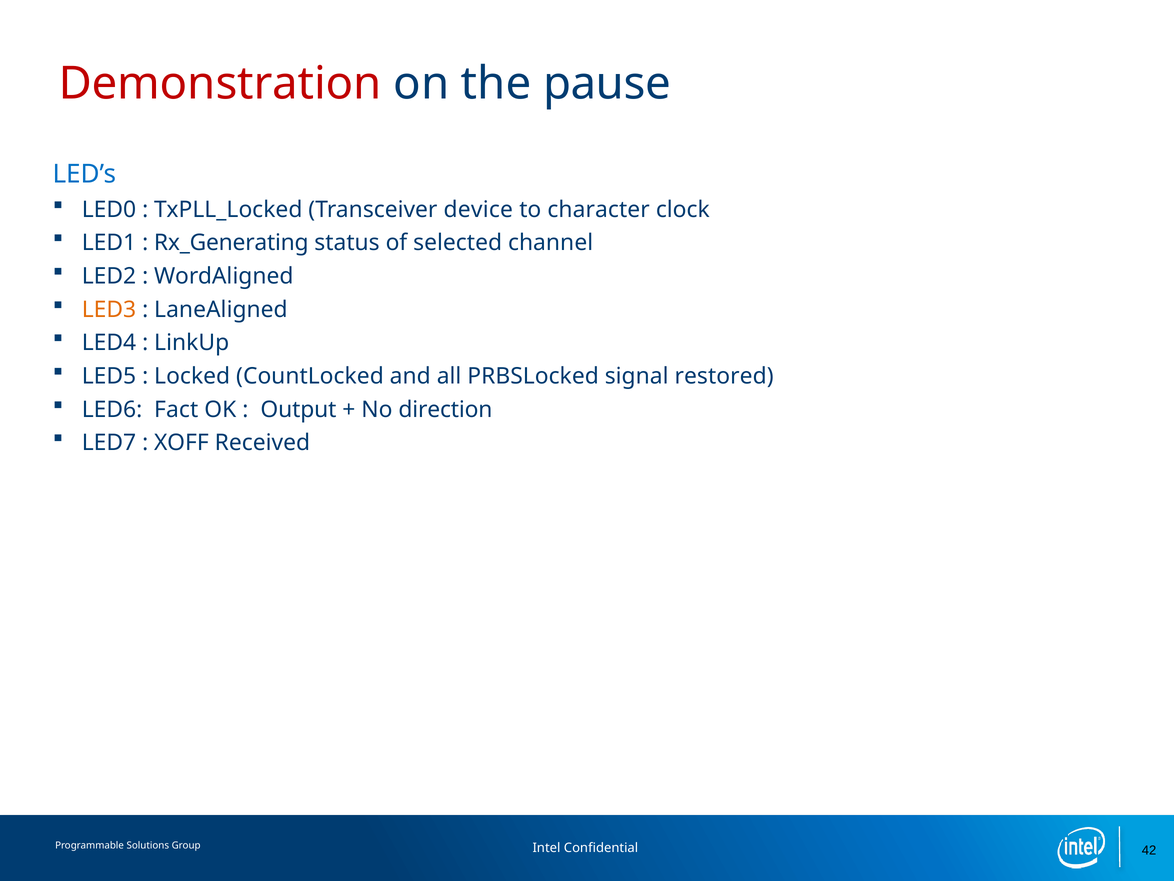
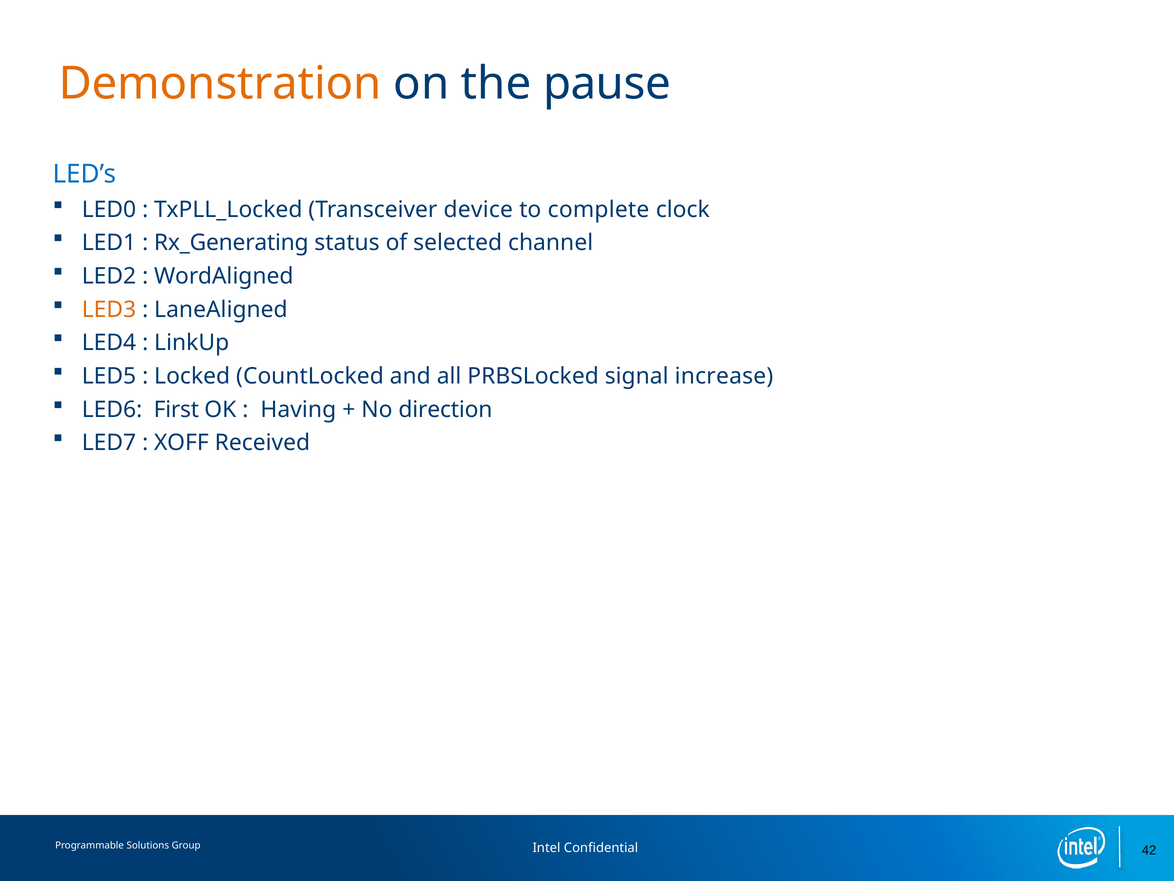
Demonstration colour: red -> orange
character: character -> complete
restored: restored -> increase
Fact: Fact -> First
Output: Output -> Having
